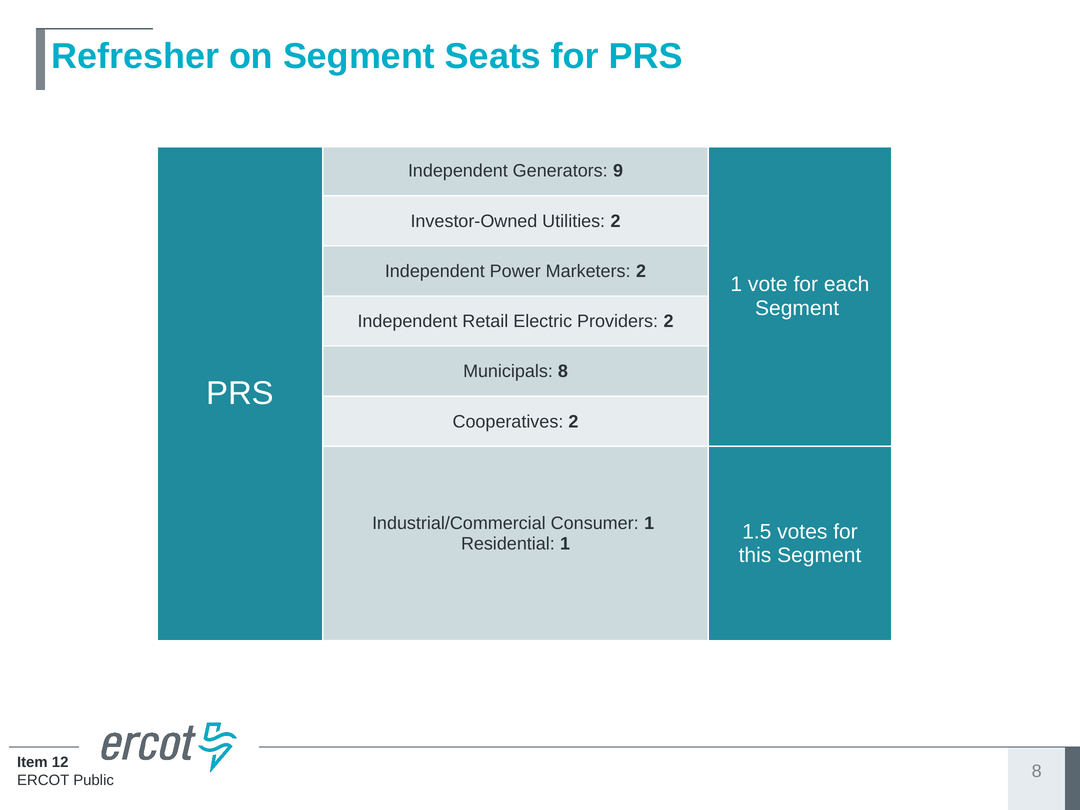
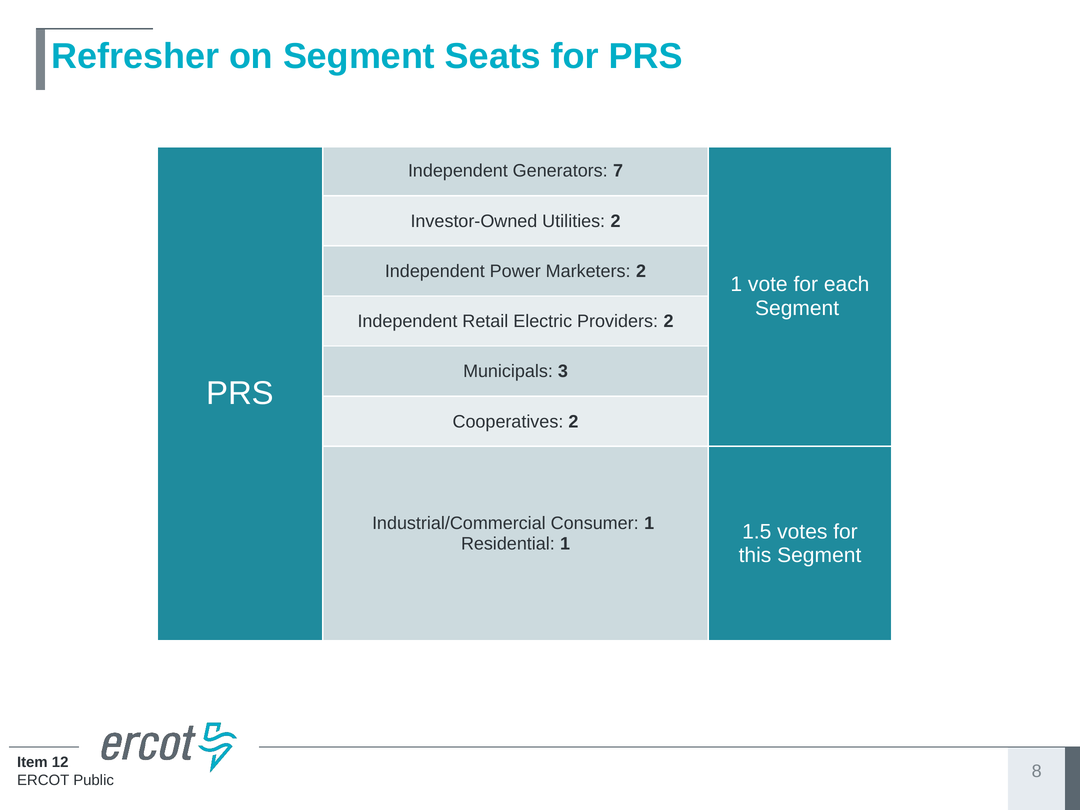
9: 9 -> 7
Municipals 8: 8 -> 3
